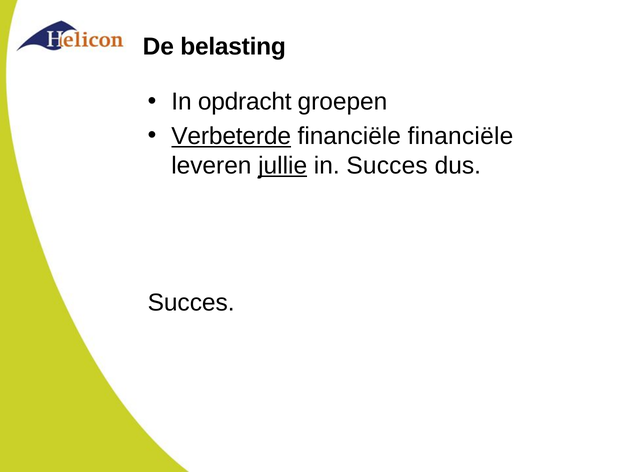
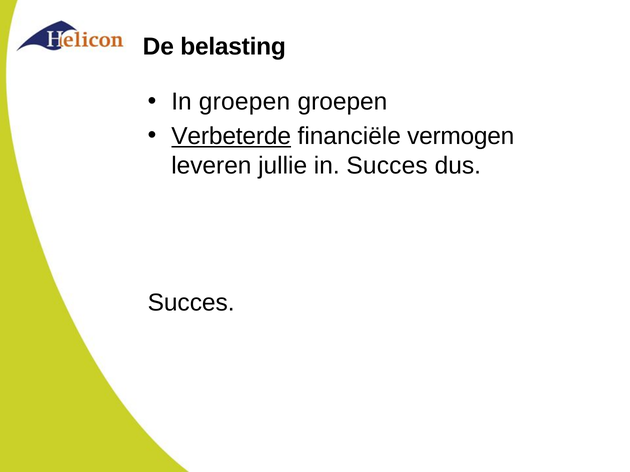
In opdracht: opdracht -> groepen
financiële financiële: financiële -> vermogen
jullie underline: present -> none
